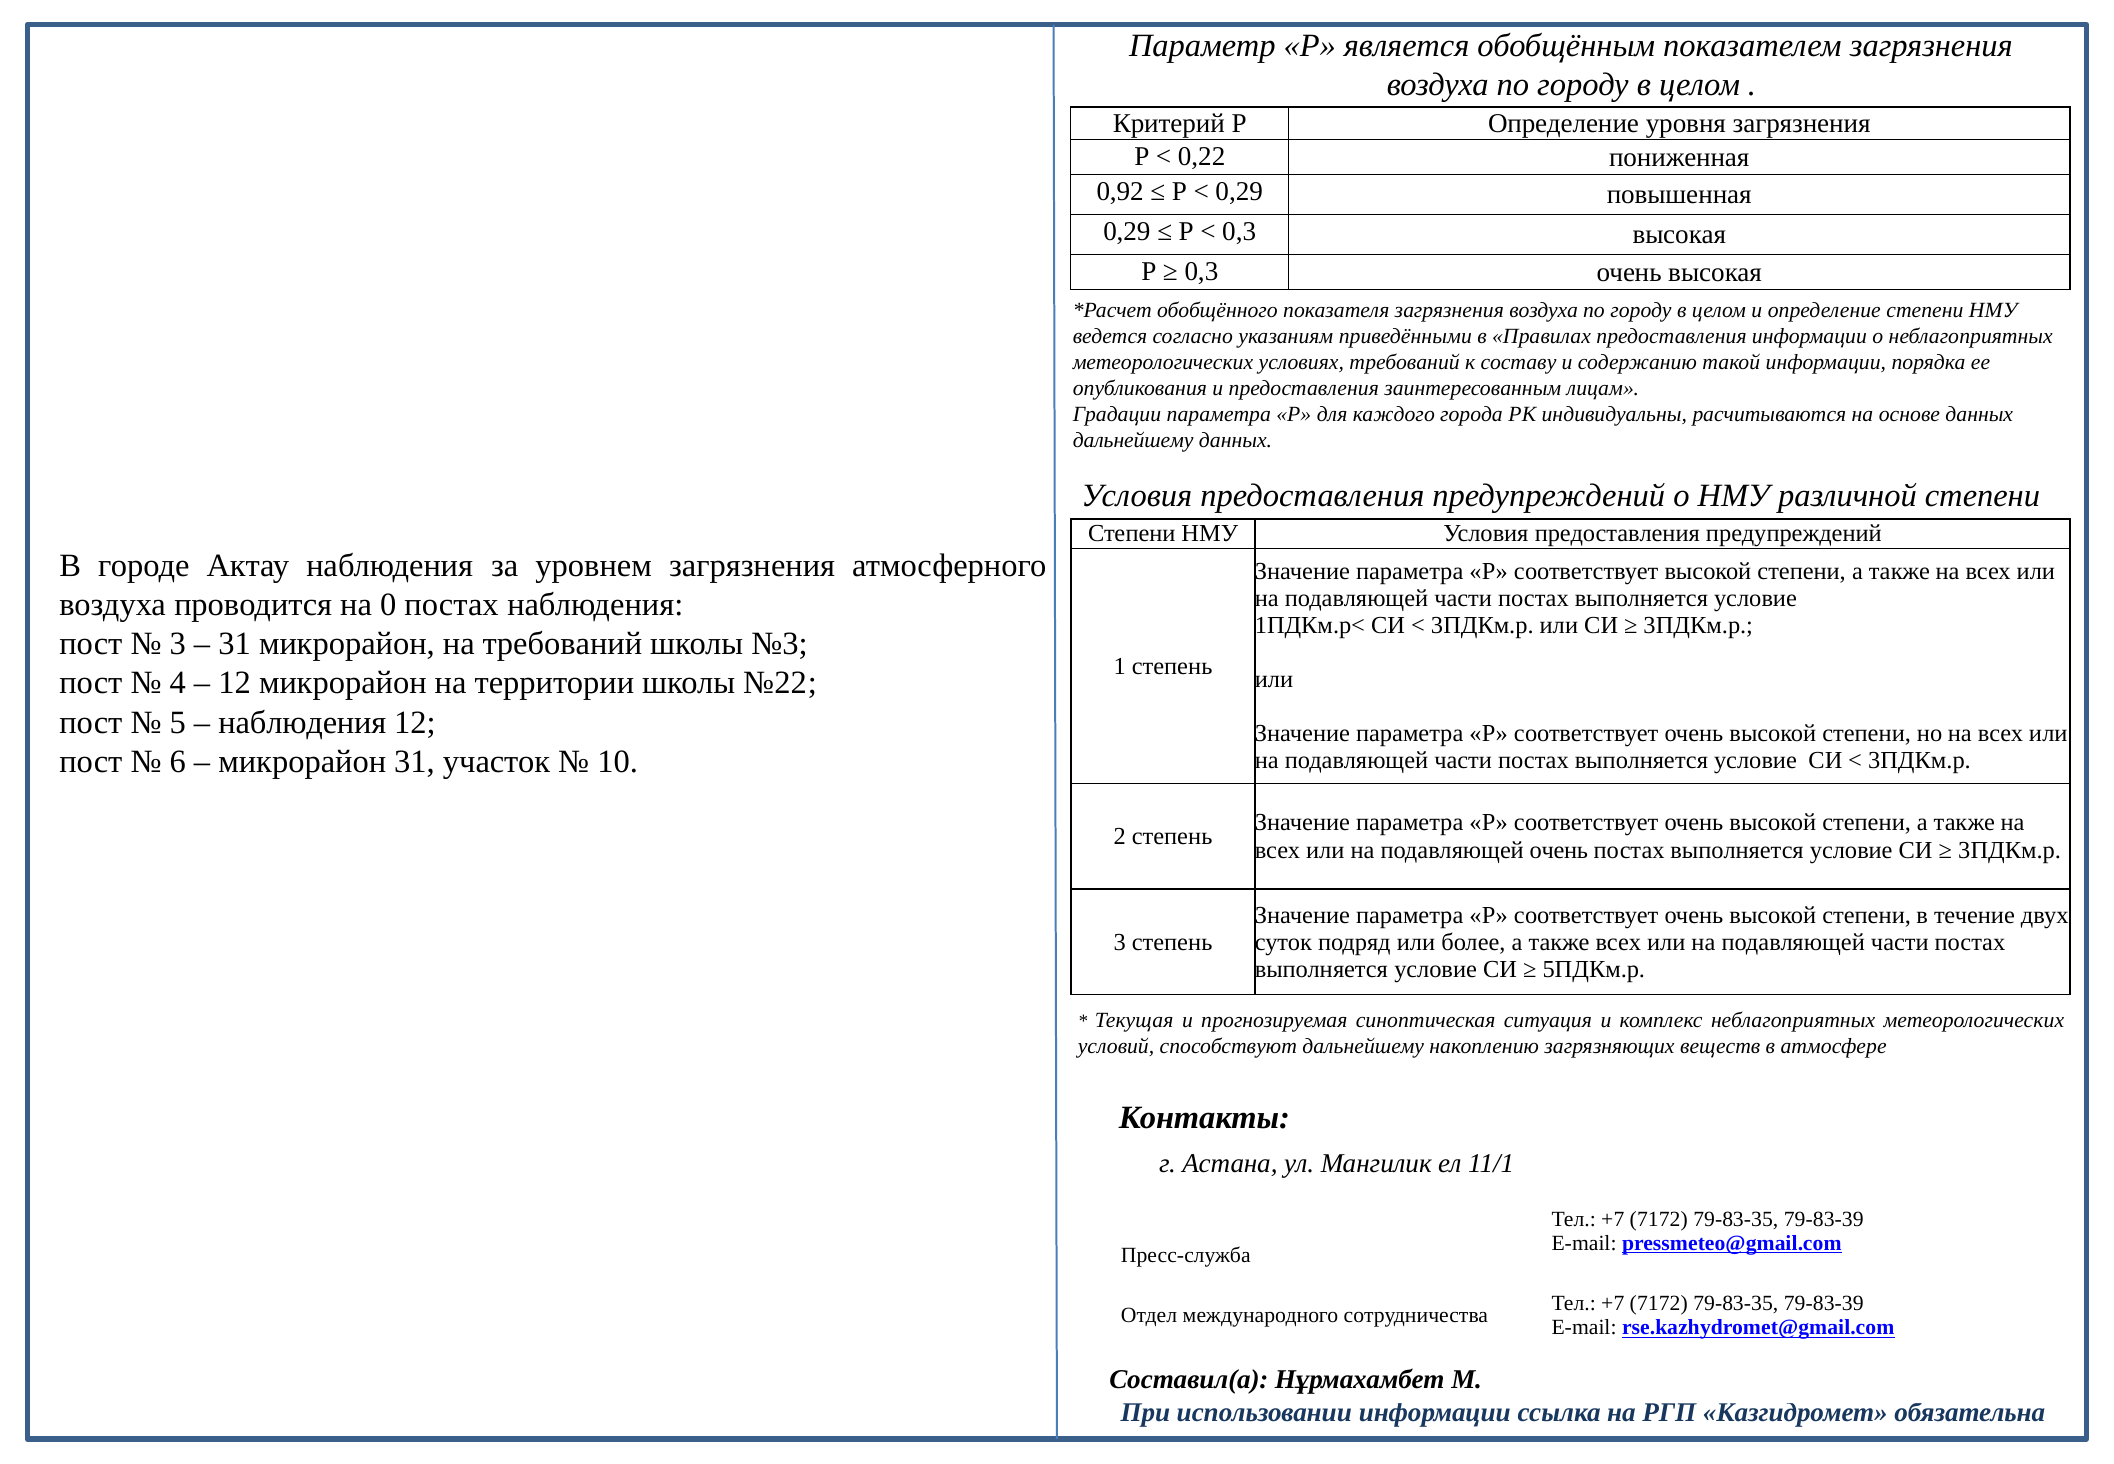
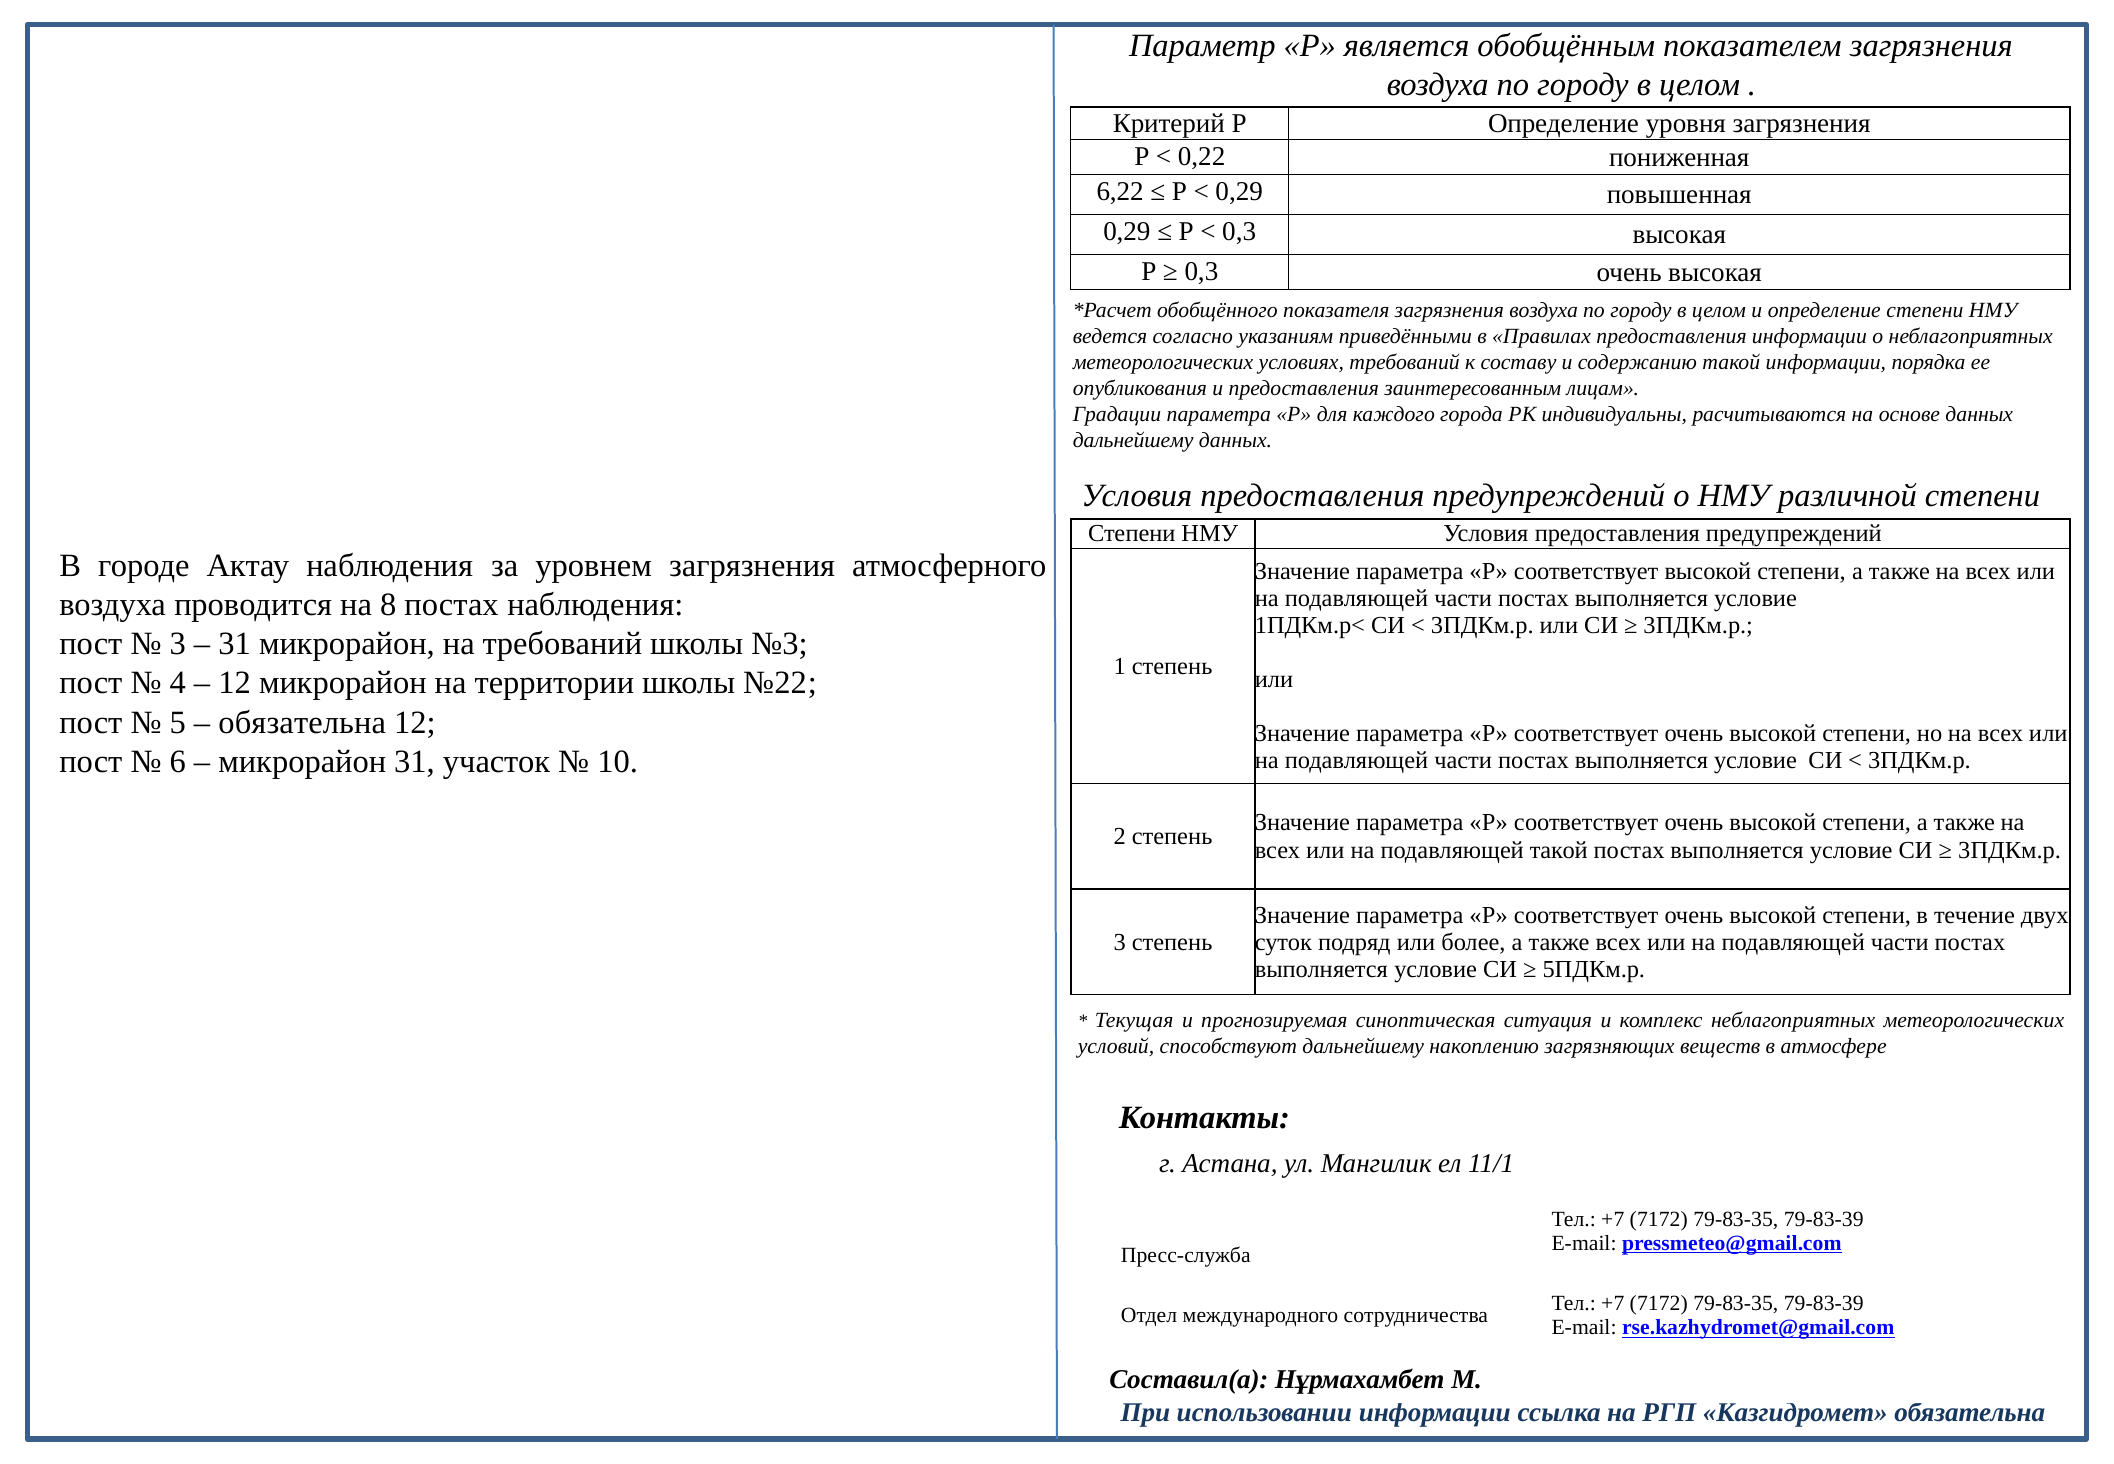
0,92: 0,92 -> 6,22
0: 0 -> 8
наблюдения at (302, 722): наблюдения -> обязательна
подавляющей очень: очень -> такой
